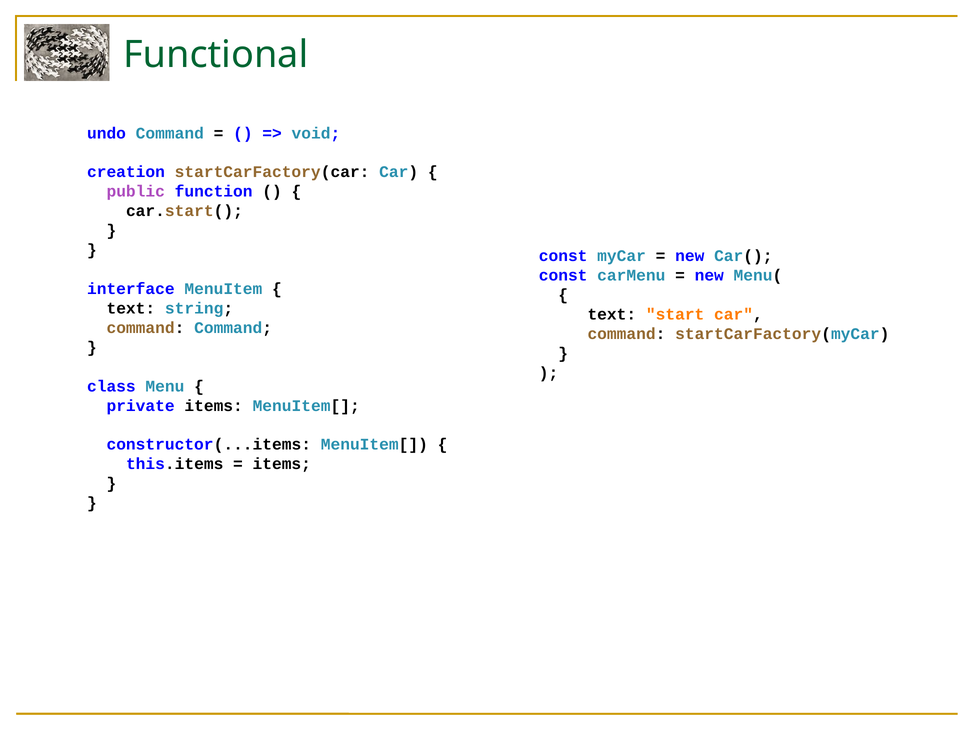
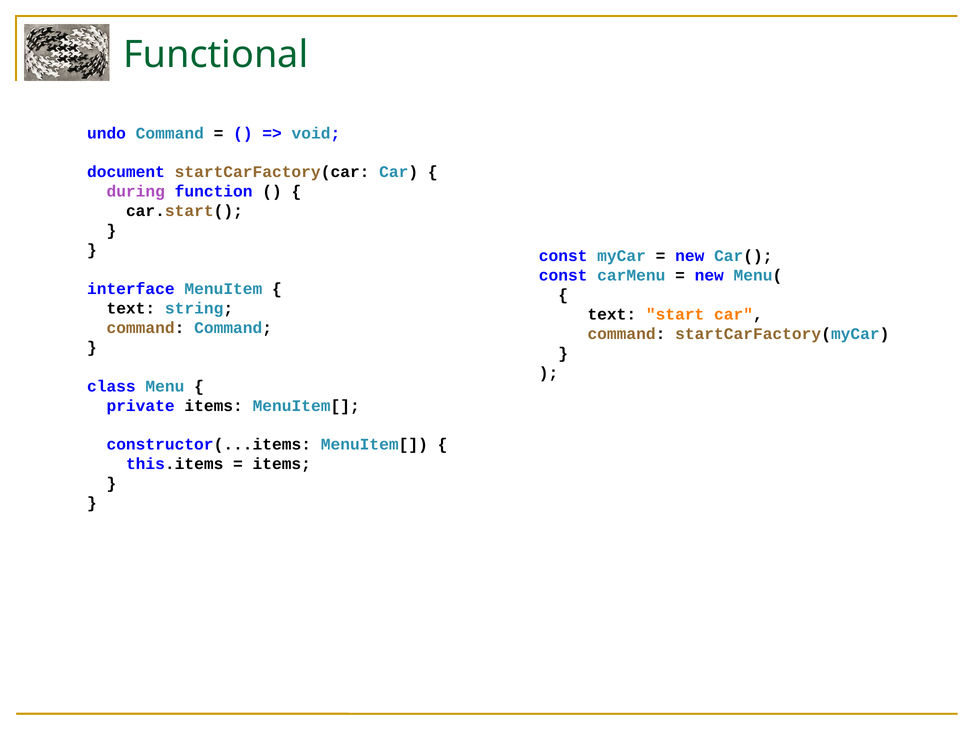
creation: creation -> document
public: public -> during
